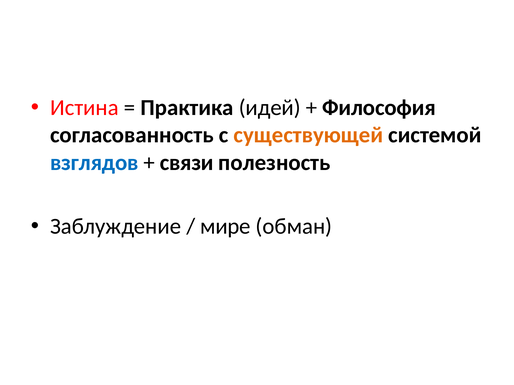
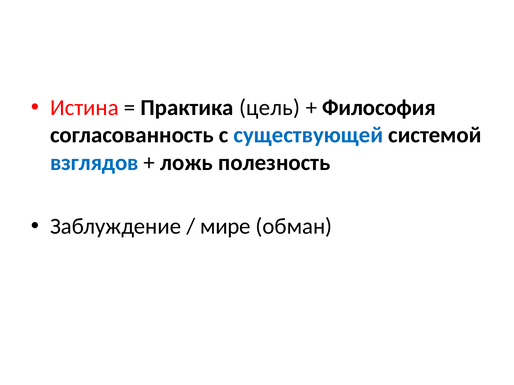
идей: идей -> цель
существующей colour: orange -> blue
связи: связи -> ложь
